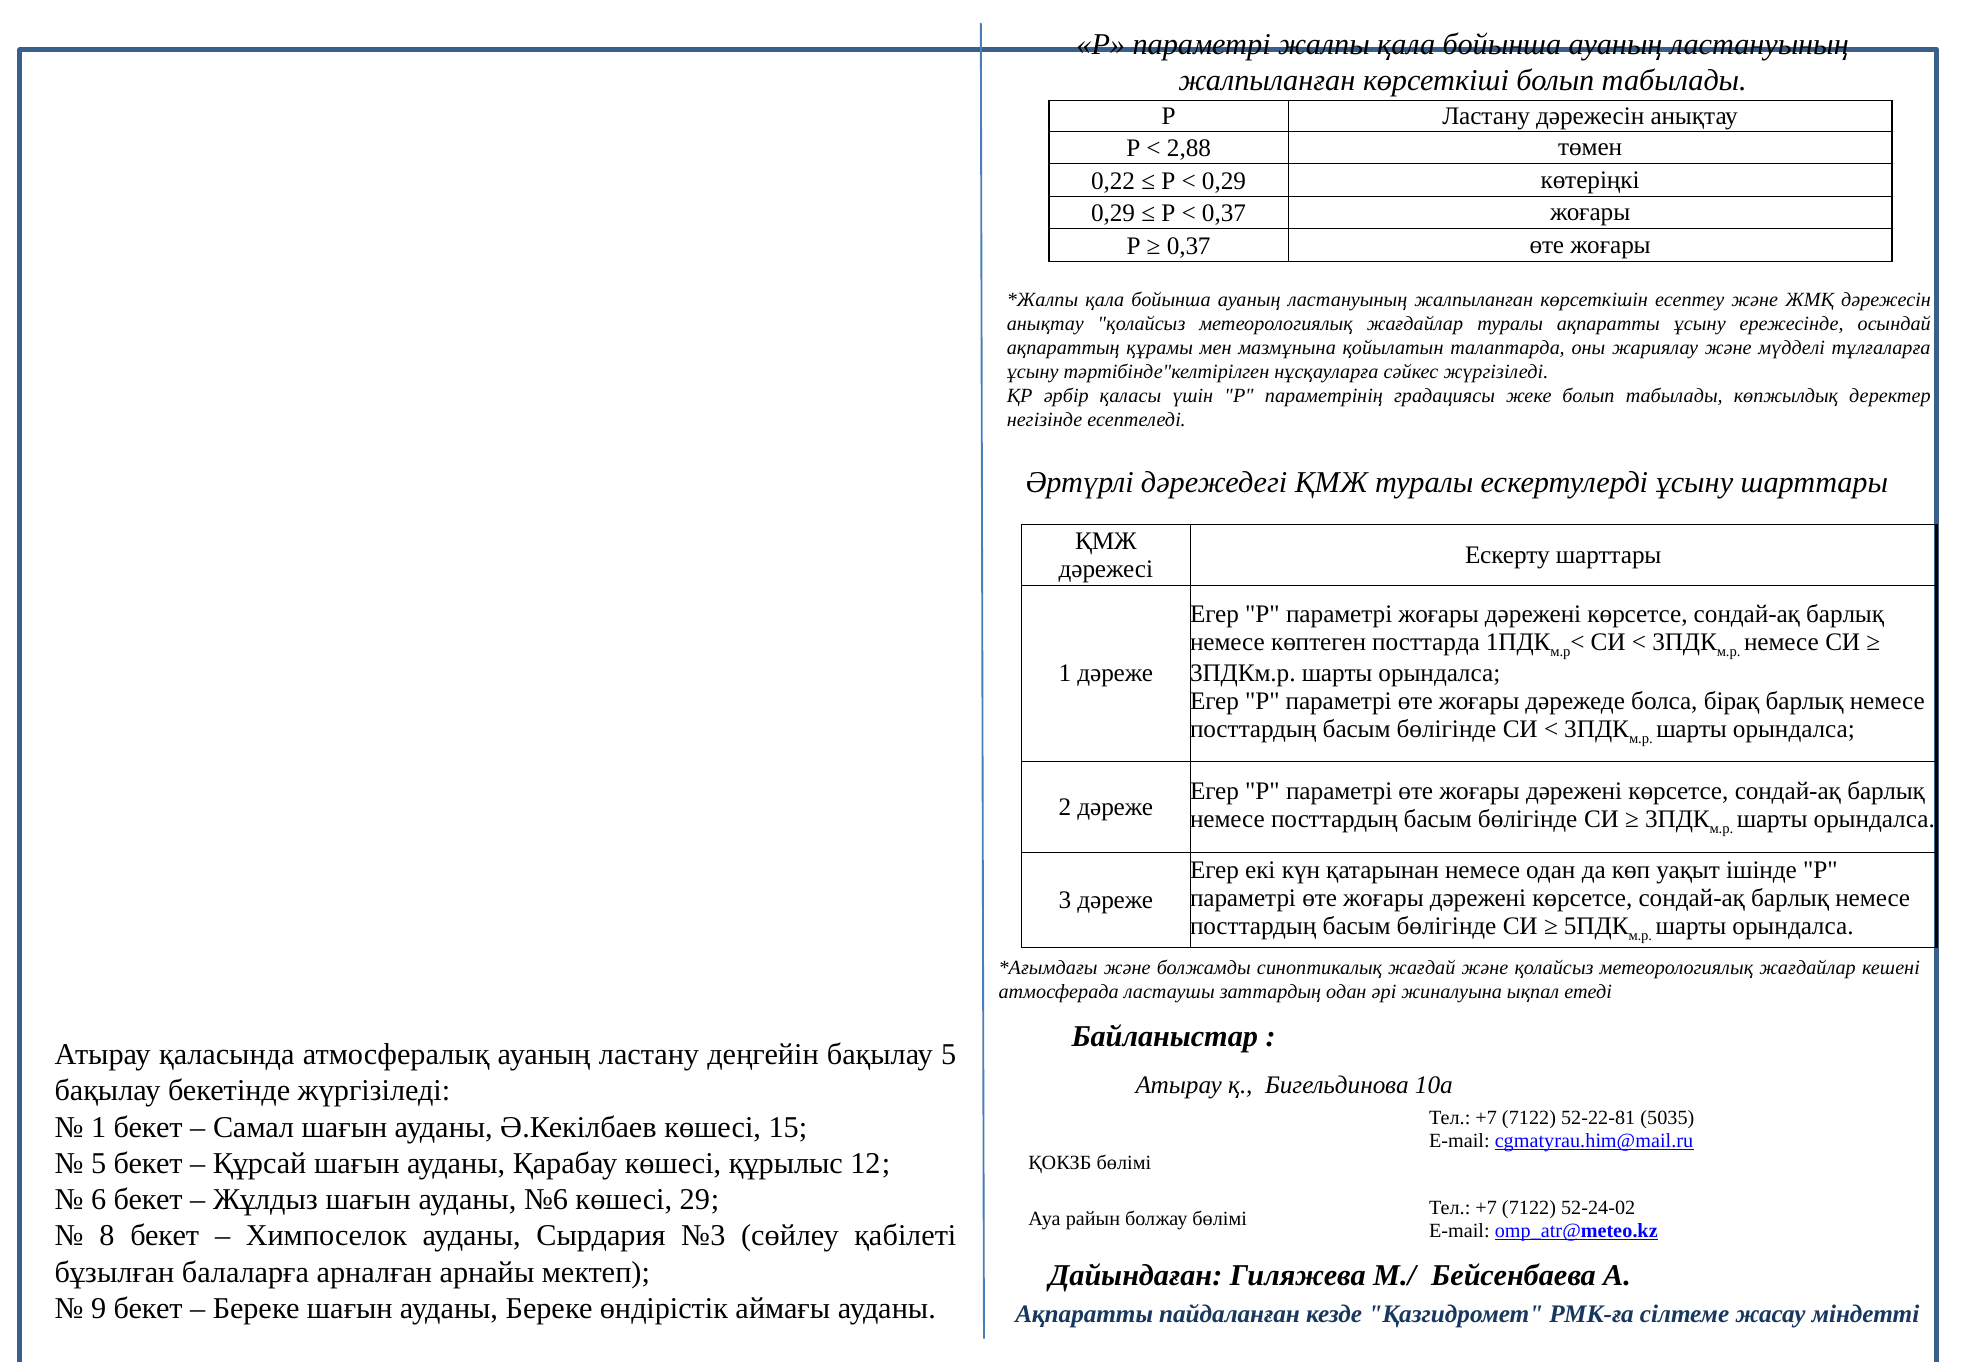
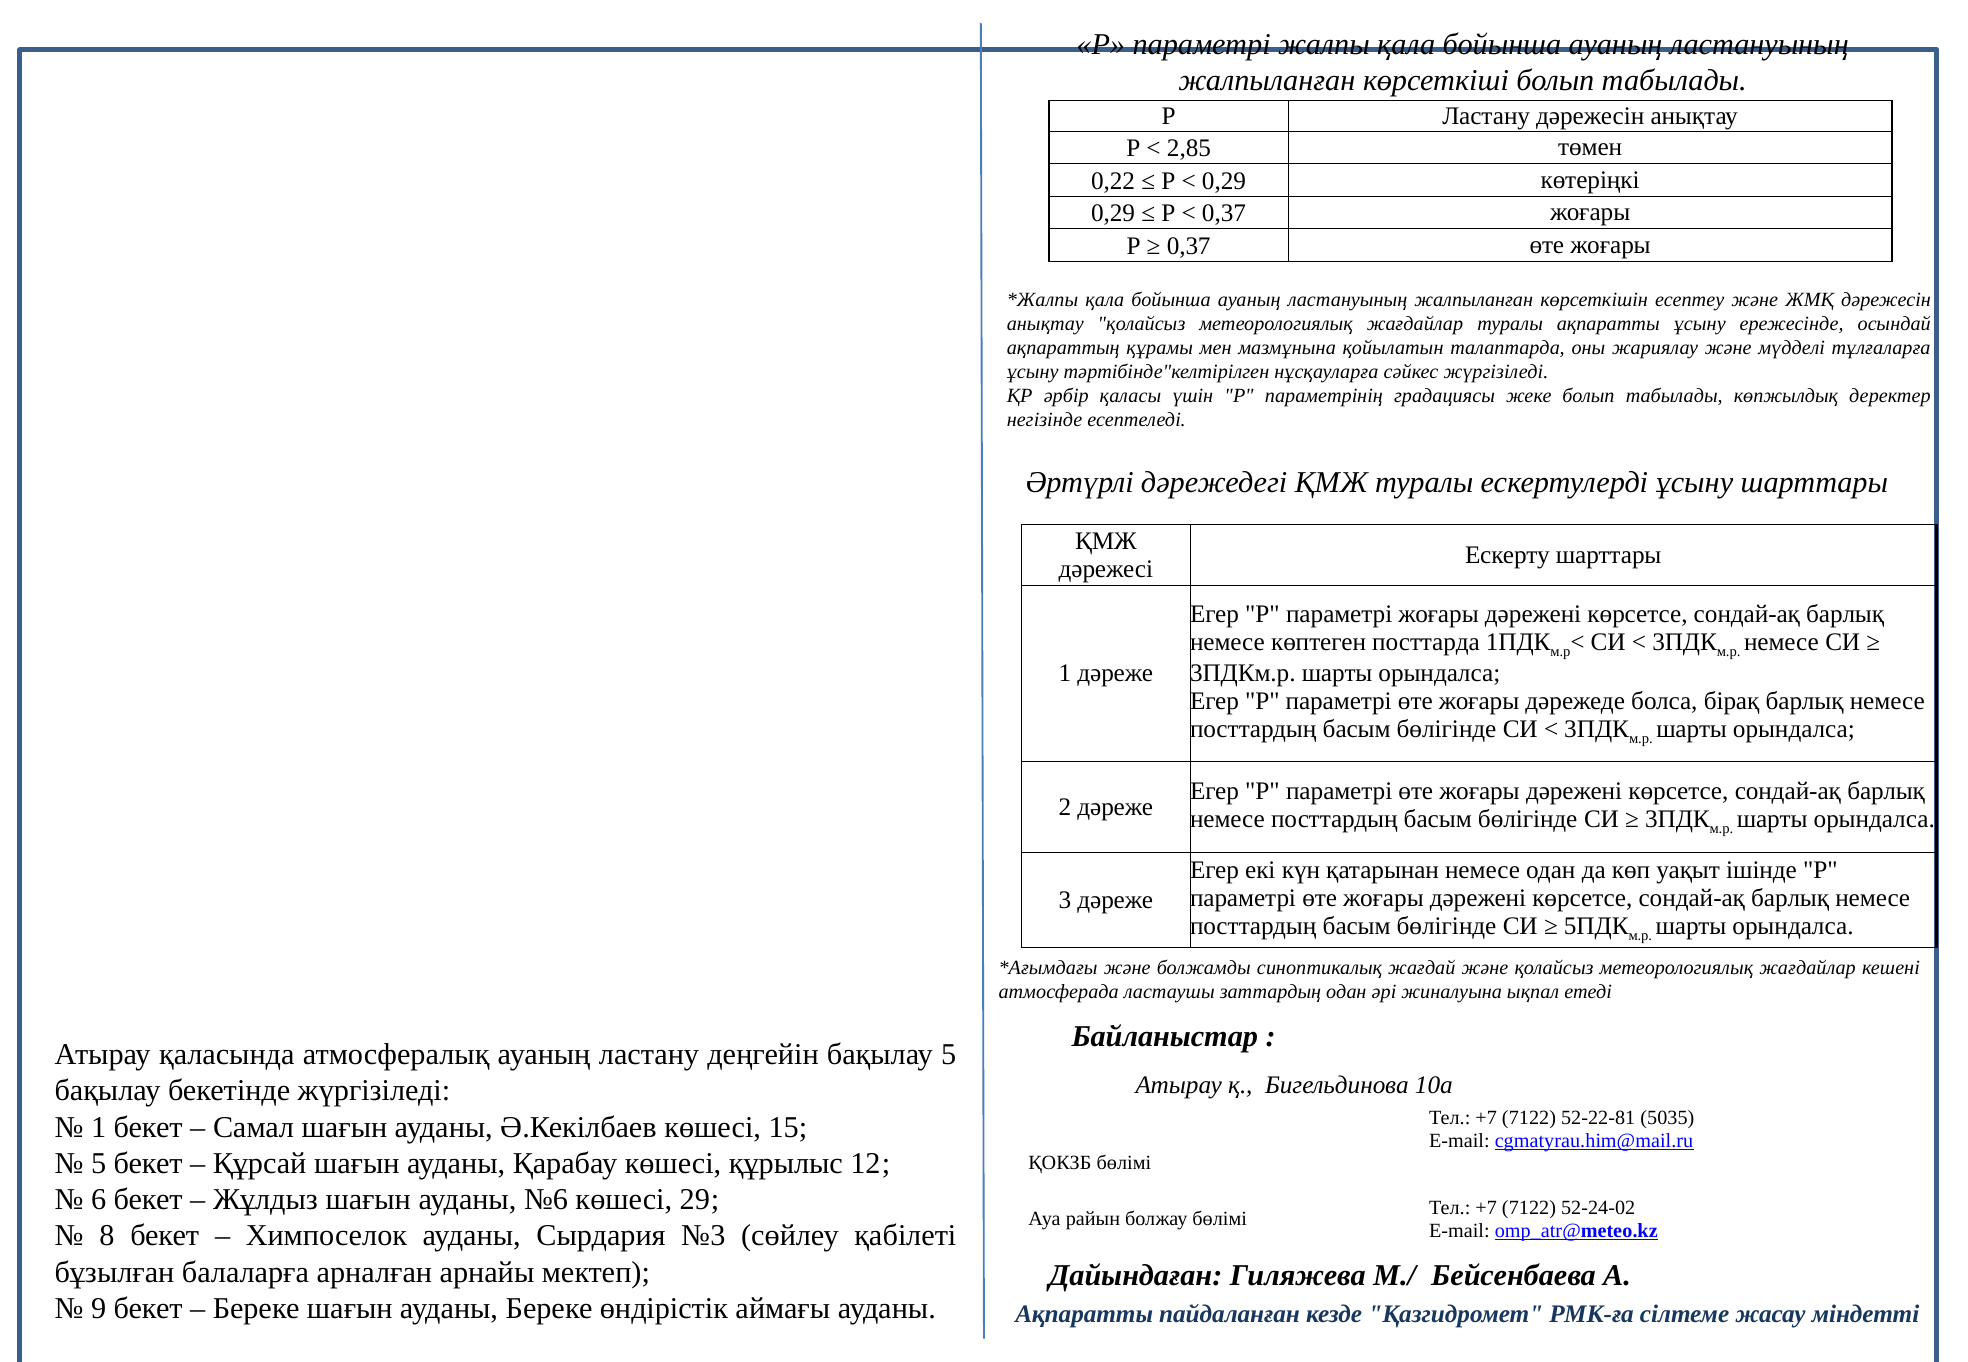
2,88: 2,88 -> 2,85
